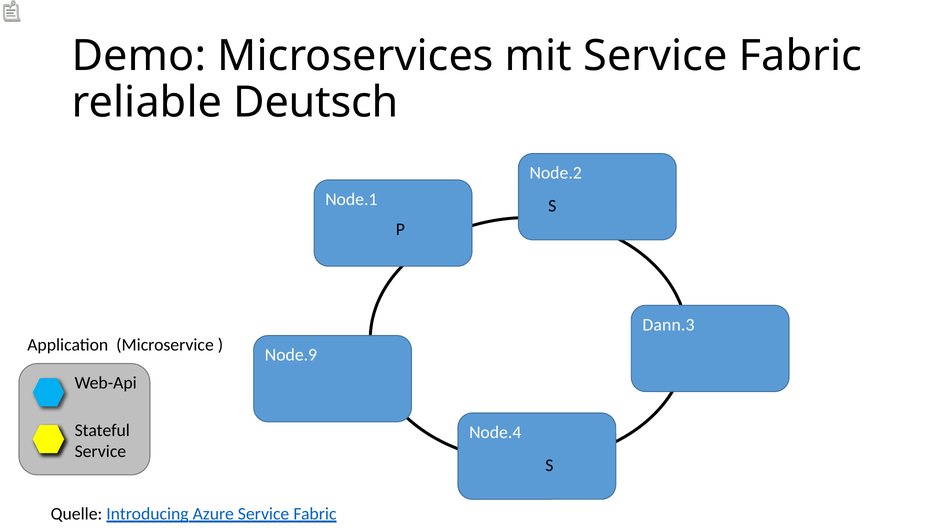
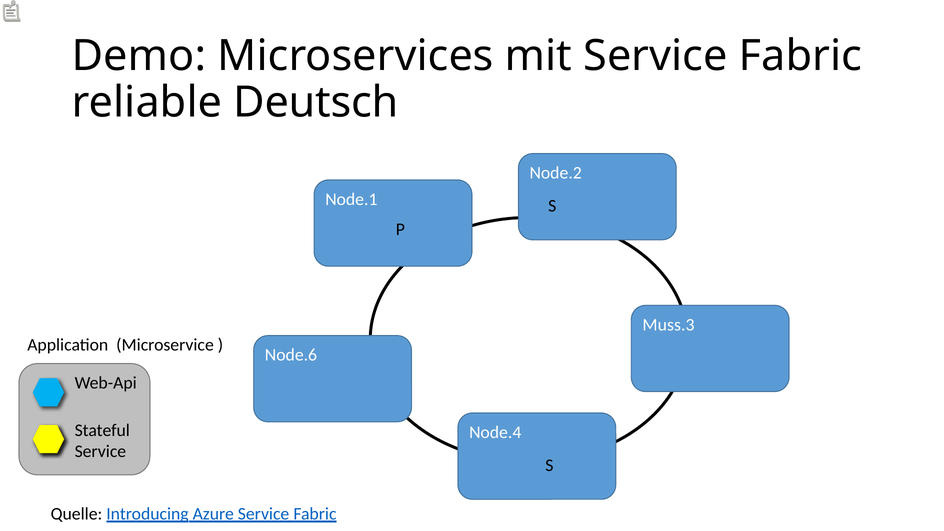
Dann.3: Dann.3 -> Muss.3
Node.9: Node.9 -> Node.6
